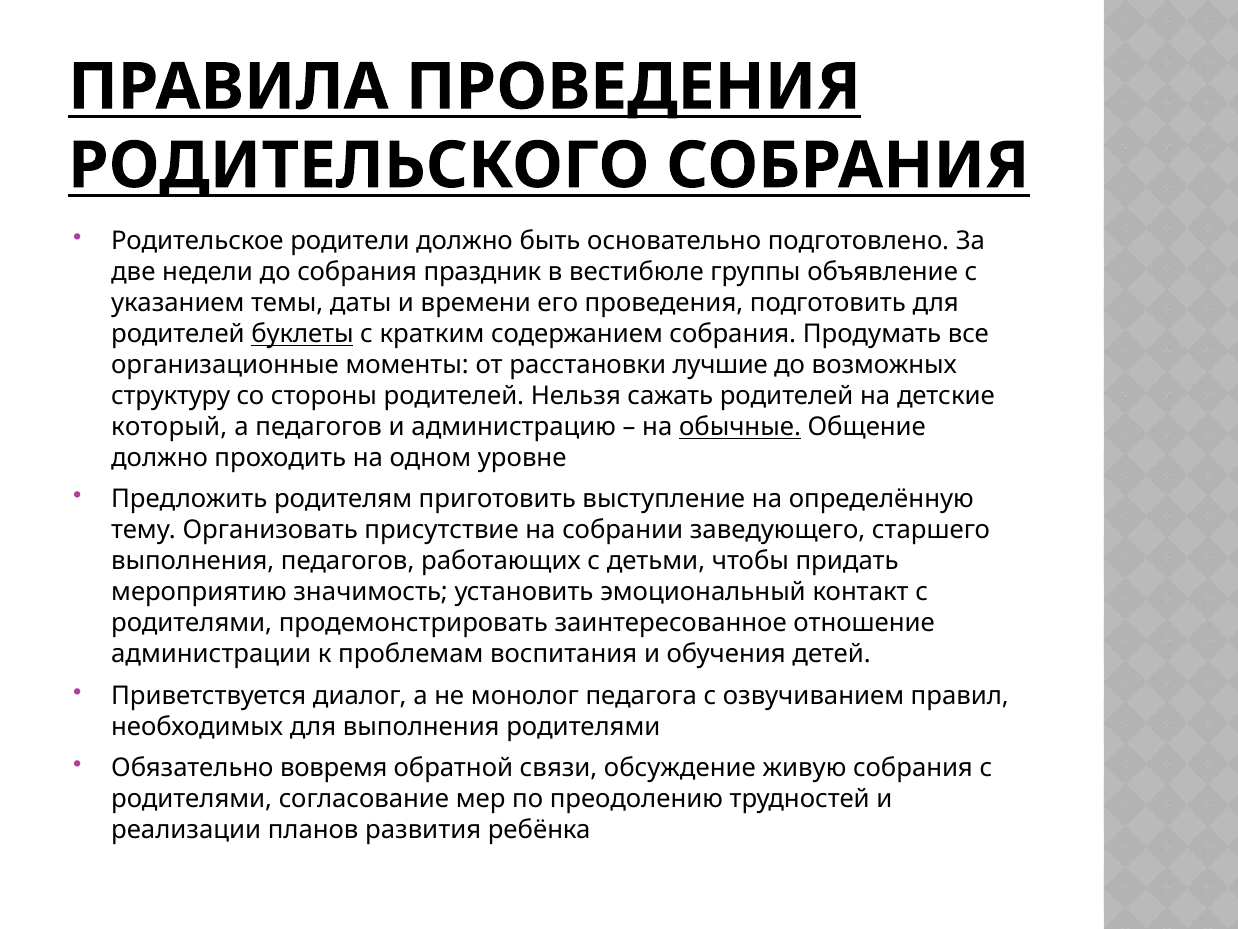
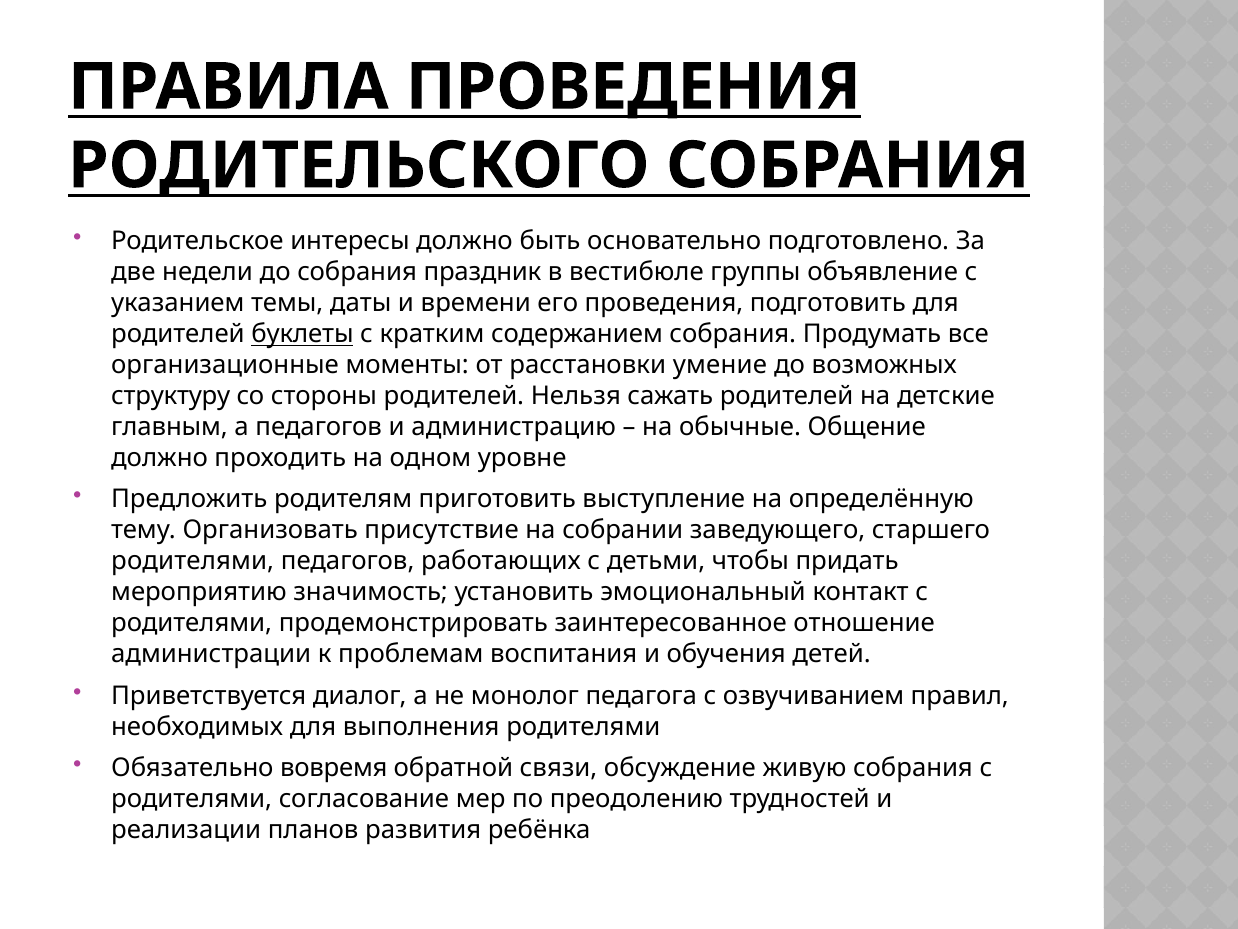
родители: родители -> интересы
лучшие: лучшие -> умение
который: который -> главным
обычные underline: present -> none
выполнения at (193, 561): выполнения -> родителями
